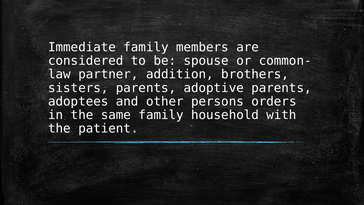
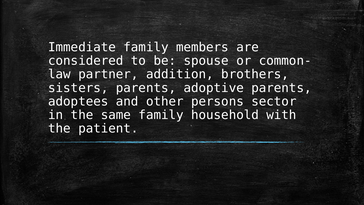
orders: orders -> sector
